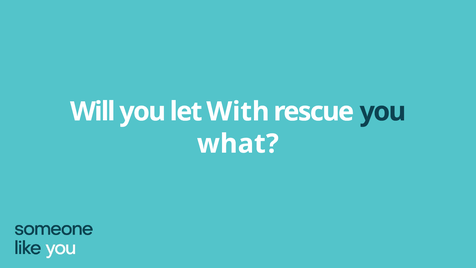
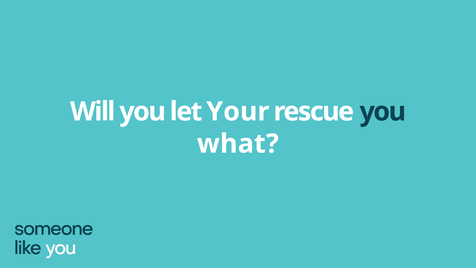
With: With -> Your
